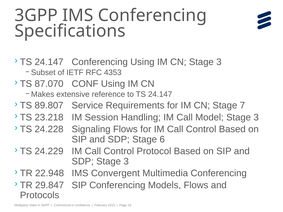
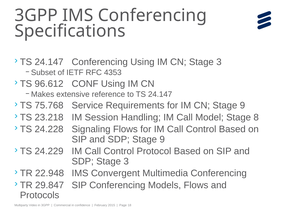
87.070: 87.070 -> 96.612
89.807: 89.807 -> 75.768
CN Stage 7: 7 -> 9
Model Stage 3: 3 -> 8
SDP Stage 6: 6 -> 9
